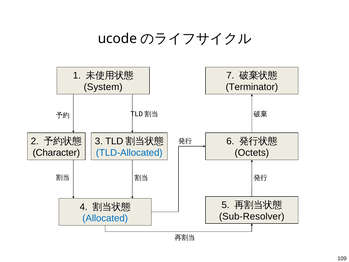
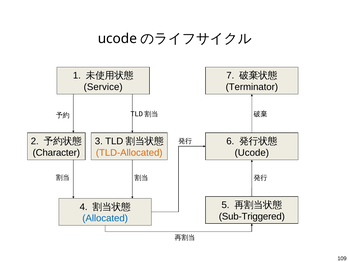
System: System -> Service
TLD-Allocated colour: blue -> orange
Octets at (252, 153): Octets -> Ucode
Sub-Resolver: Sub-Resolver -> Sub-Triggered
